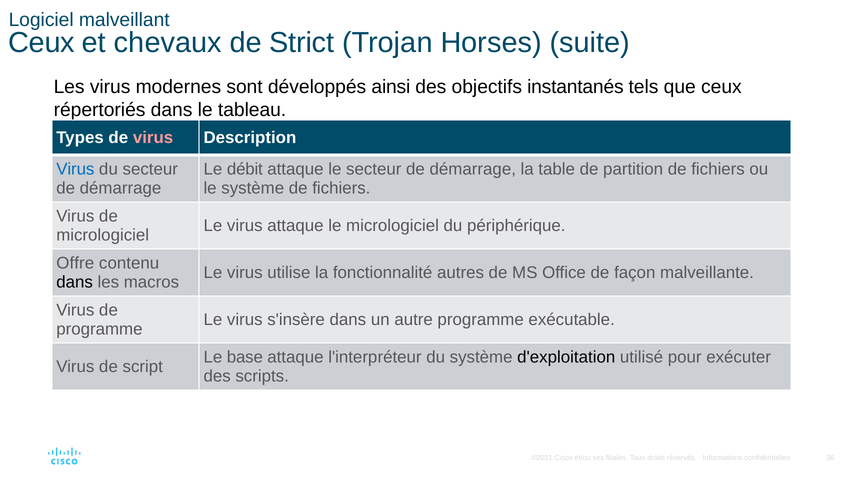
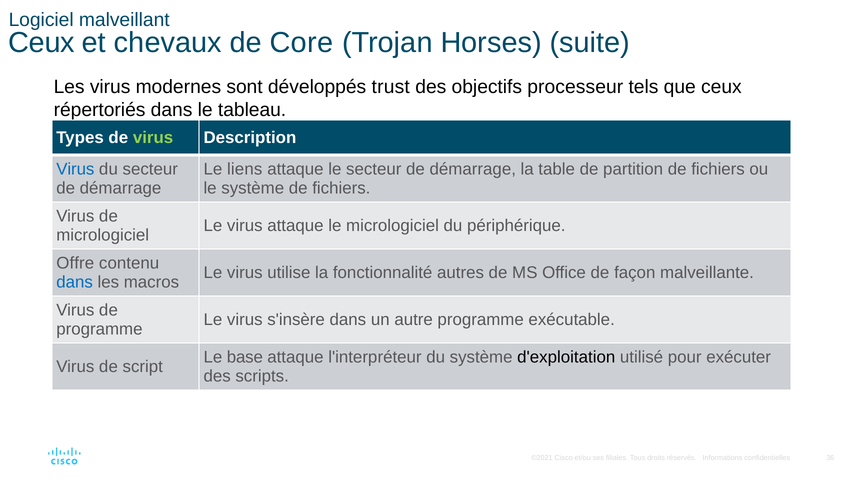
Strict: Strict -> Core
ainsi: ainsi -> trust
instantanés: instantanés -> processeur
virus at (153, 138) colour: pink -> light green
débit: débit -> liens
dans at (75, 282) colour: black -> blue
